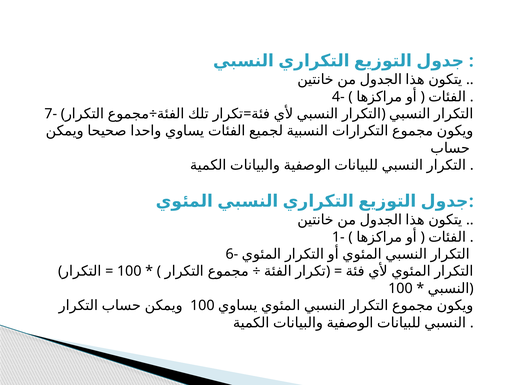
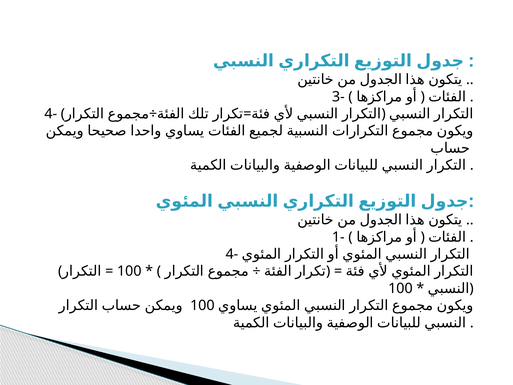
4-: 4- -> 3-
7- at (51, 114): 7- -> 4-
6- at (232, 254): 6- -> 4-
